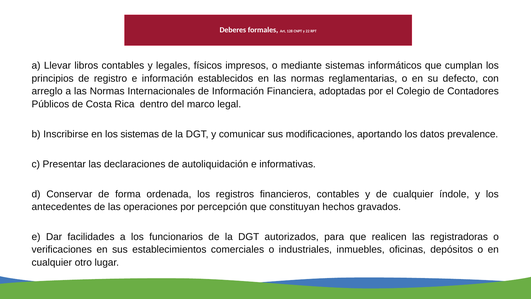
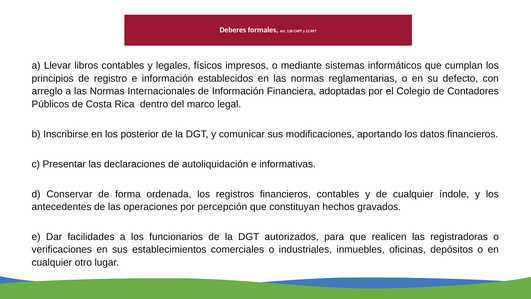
los sistemas: sistemas -> posterior
datos prevalence: prevalence -> financieros
